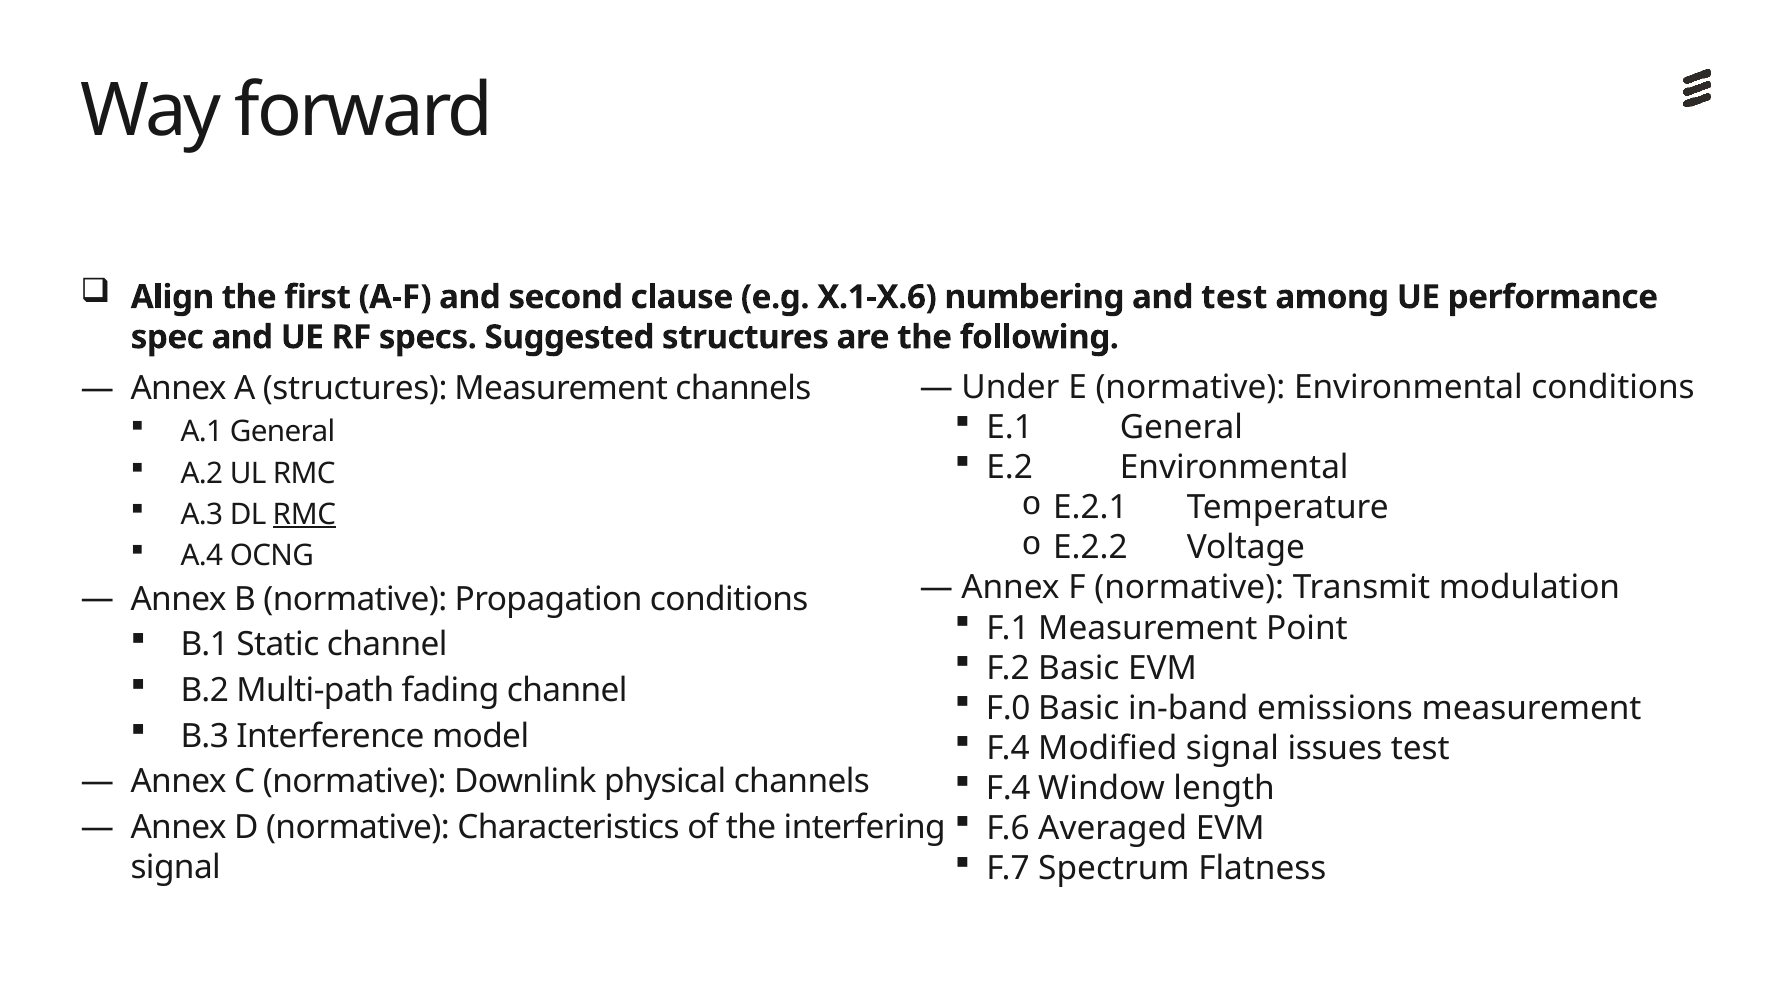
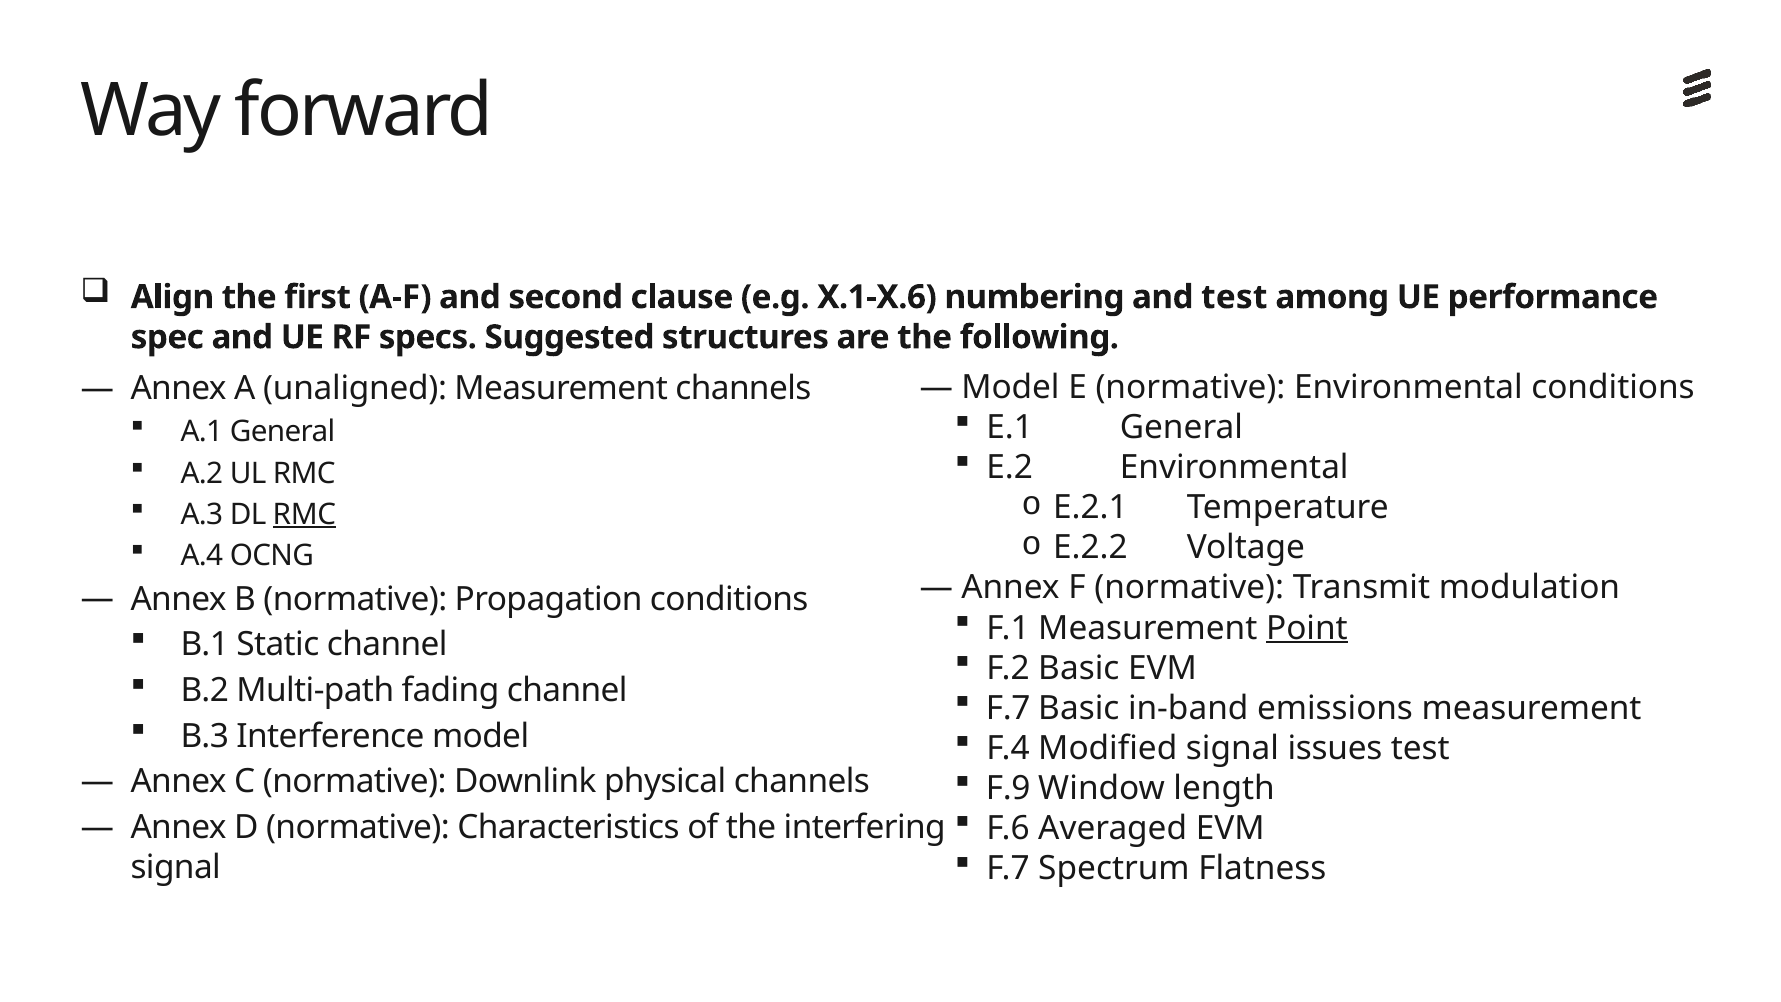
Under at (1010, 387): Under -> Model
A structures: structures -> unaligned
Point underline: none -> present
F.0 at (1008, 708): F.0 -> F.7
F.4 at (1008, 788): F.4 -> F.9
